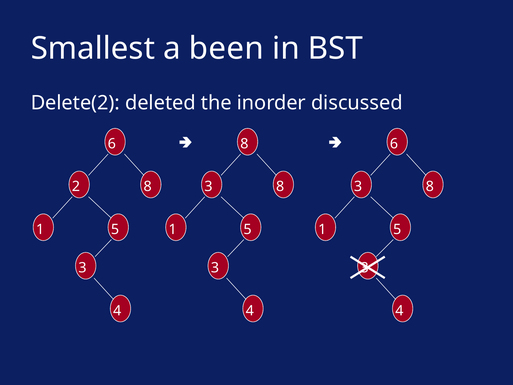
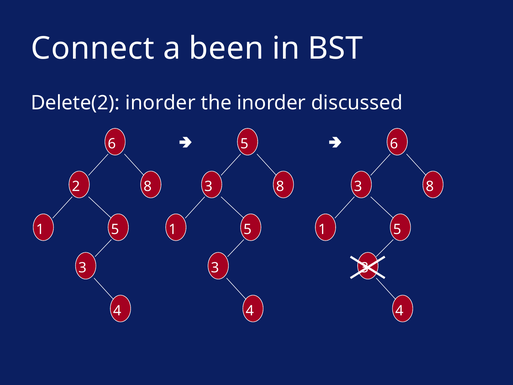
Smallest: Smallest -> Connect
Delete(2 deleted: deleted -> inorder
8 at (244, 144): 8 -> 5
